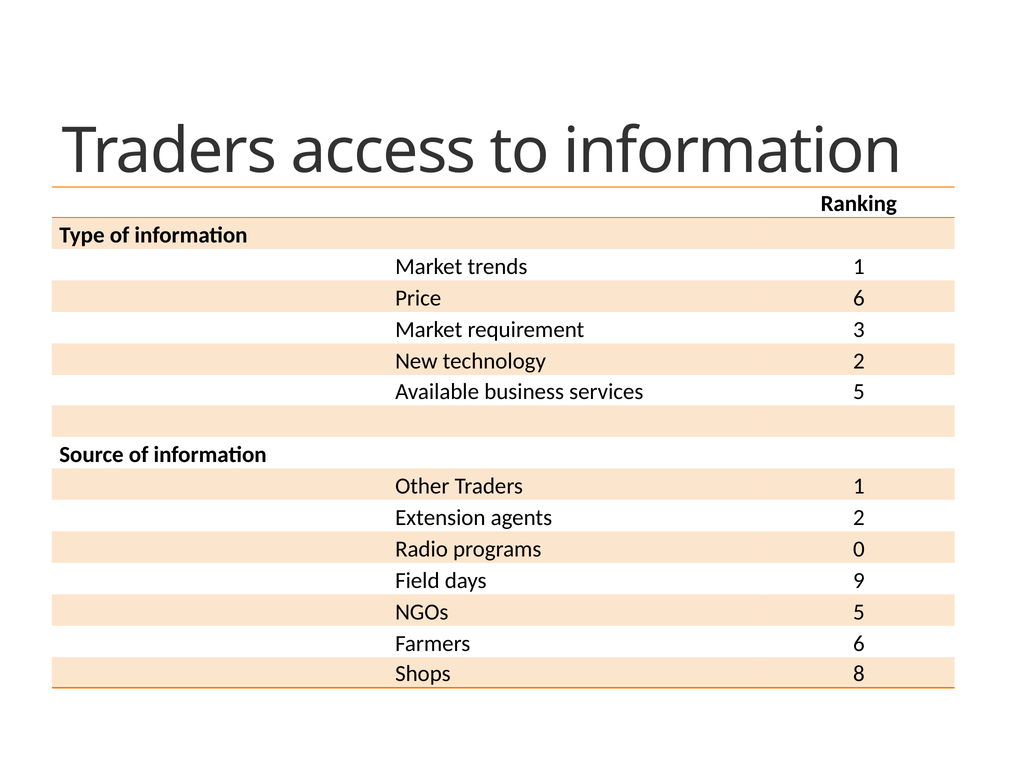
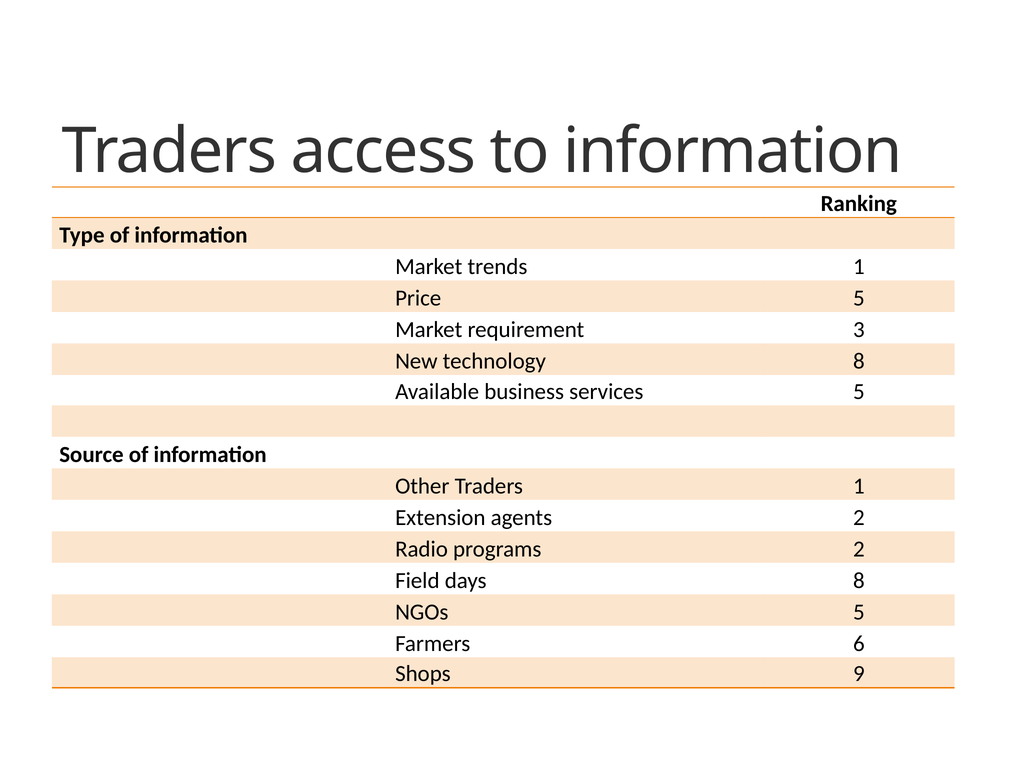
Price 6: 6 -> 5
technology 2: 2 -> 8
programs 0: 0 -> 2
days 9: 9 -> 8
8: 8 -> 9
